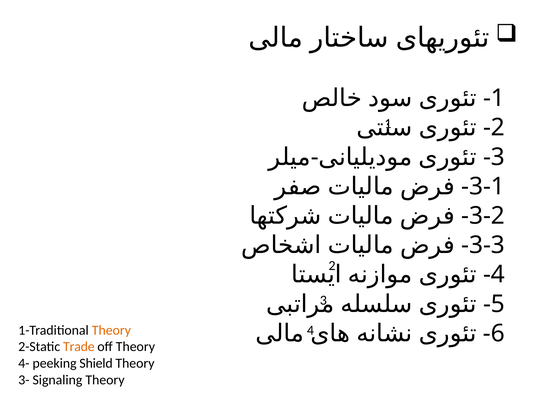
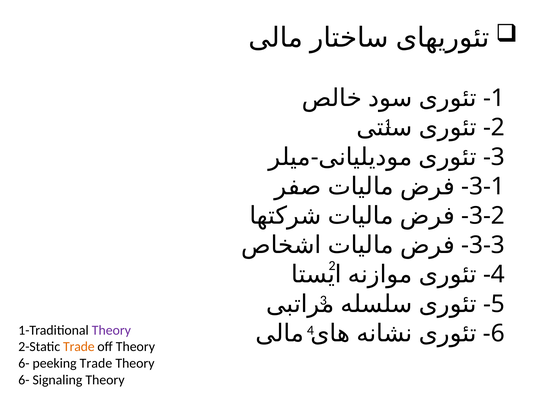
Theory at (111, 330) colour: orange -> purple
4- at (24, 364): 4- -> 6-
peeking Shield: Shield -> Trade
3- at (24, 380): 3- -> 6-
